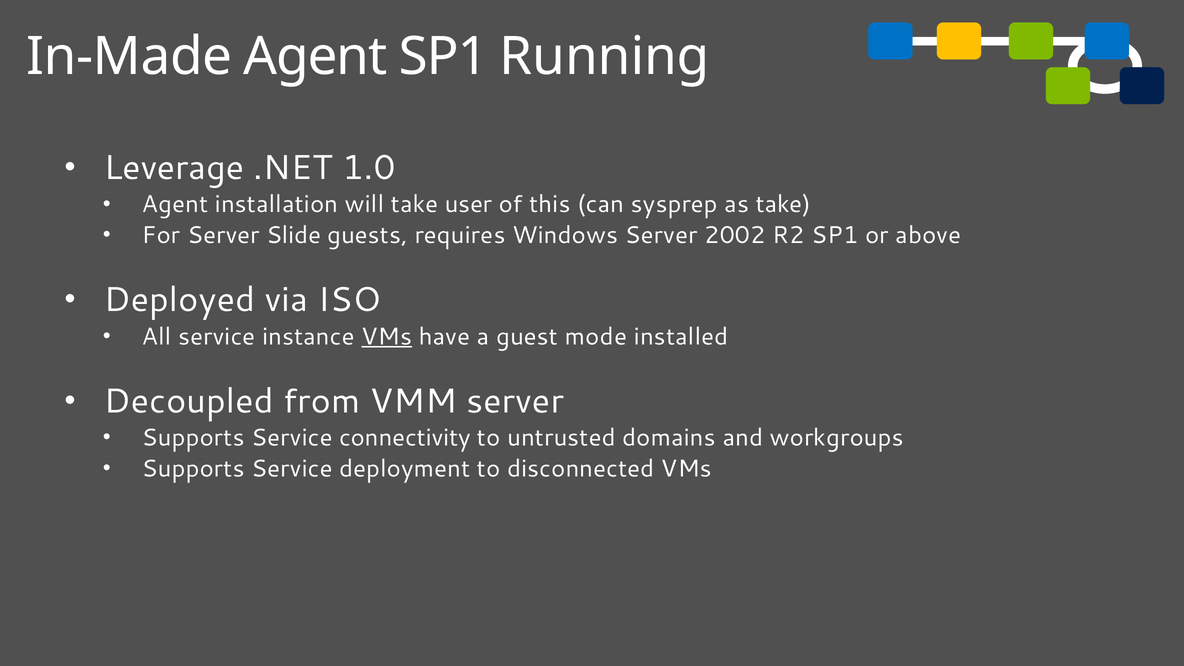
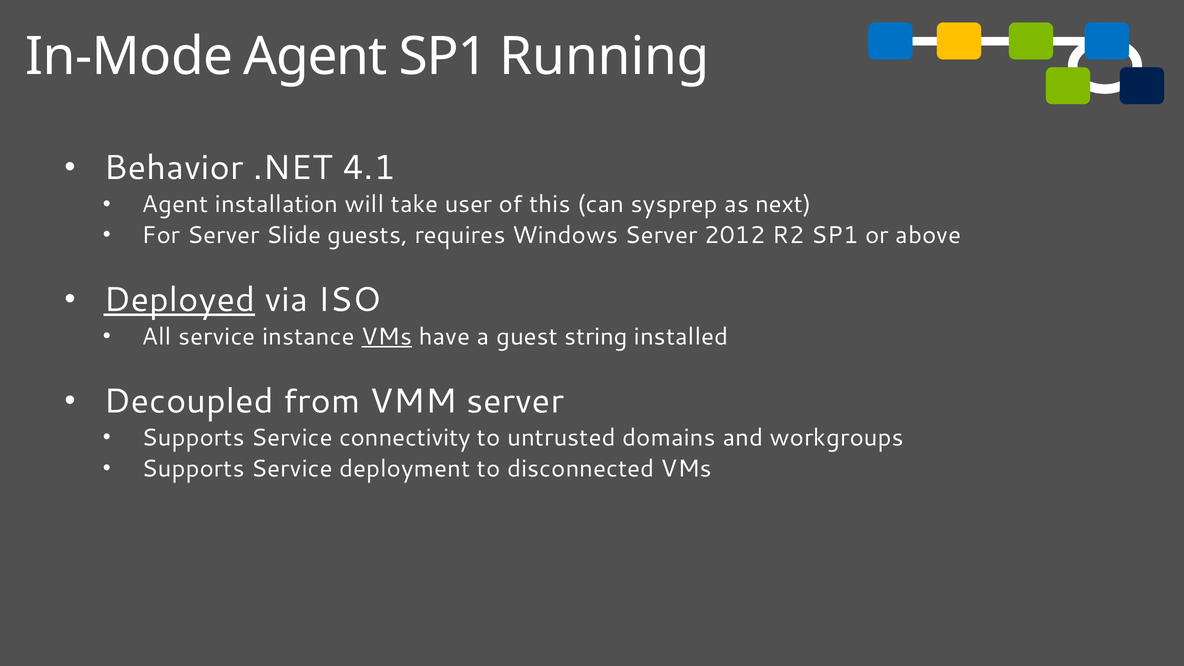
In-Made: In-Made -> In-Mode
Leverage: Leverage -> Behavior
1.0: 1.0 -> 4.1
as take: take -> next
2002: 2002 -> 2012
Deployed underline: none -> present
mode: mode -> string
